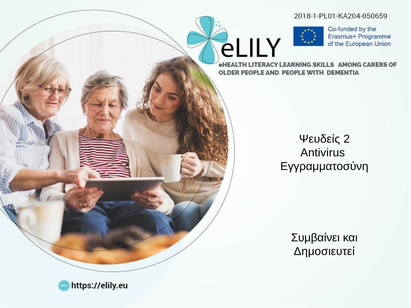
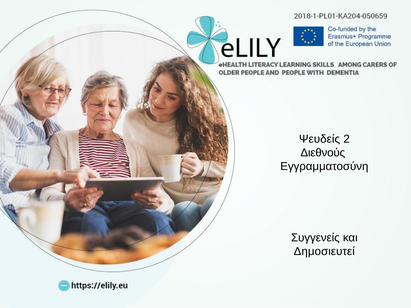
Antivirus: Antivirus -> Διεθνούς
Συμβαίνει: Συμβαίνει -> Συγγενείς
